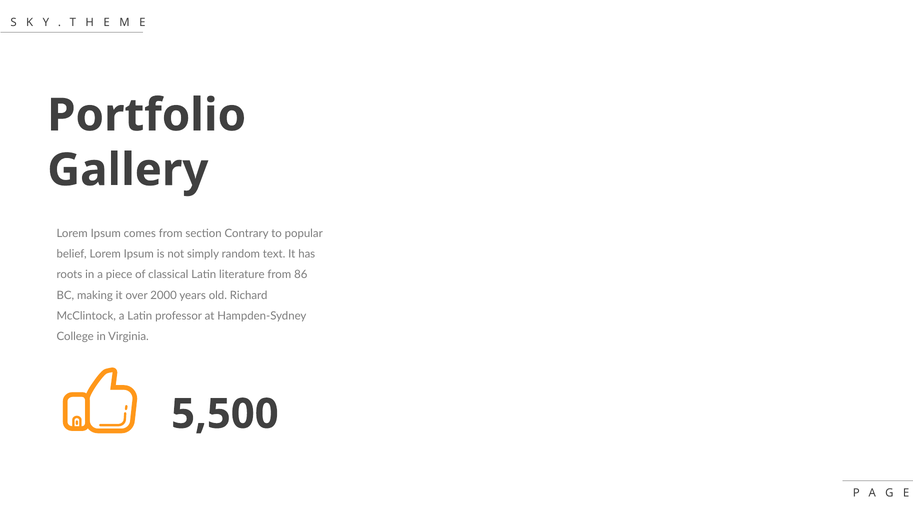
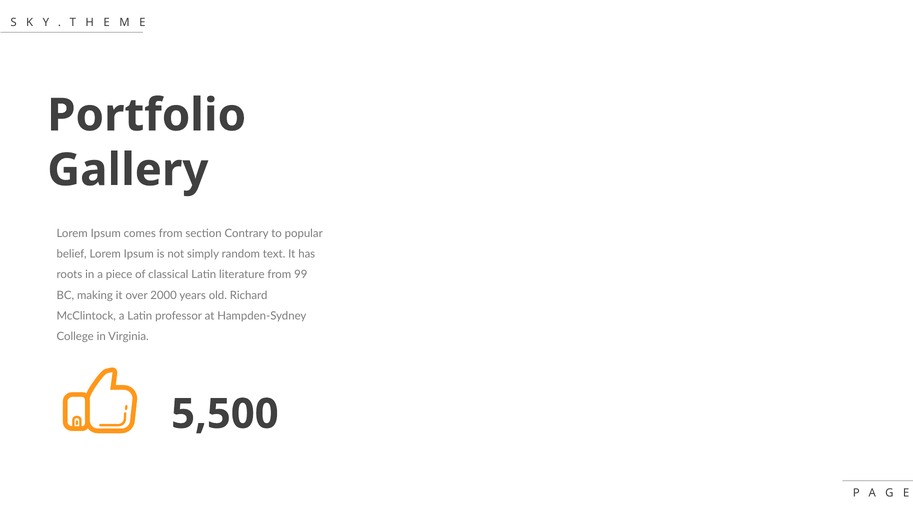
86: 86 -> 99
